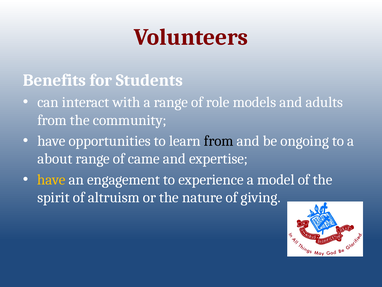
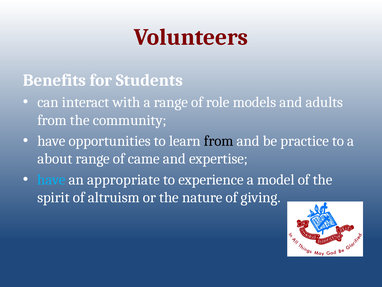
ongoing: ongoing -> practice
have at (51, 179) colour: yellow -> light blue
engagement: engagement -> appropriate
